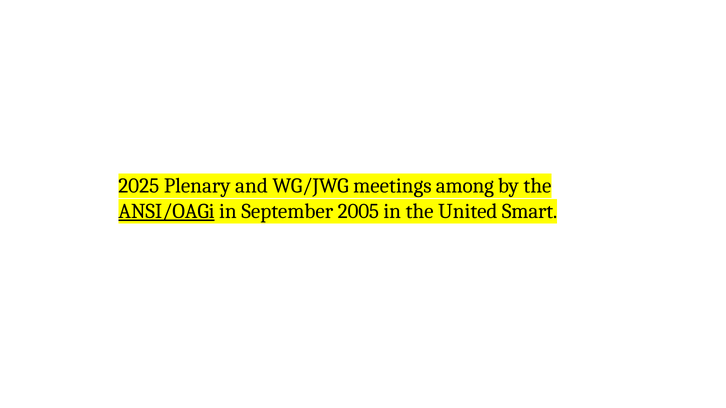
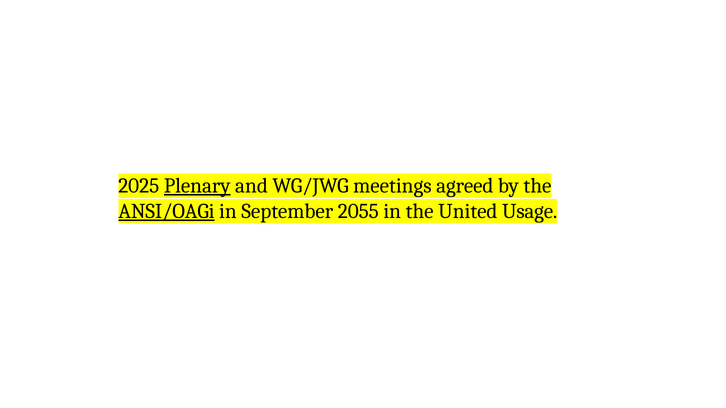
Plenary underline: none -> present
among: among -> agreed
2005: 2005 -> 2055
Smart: Smart -> Usage
